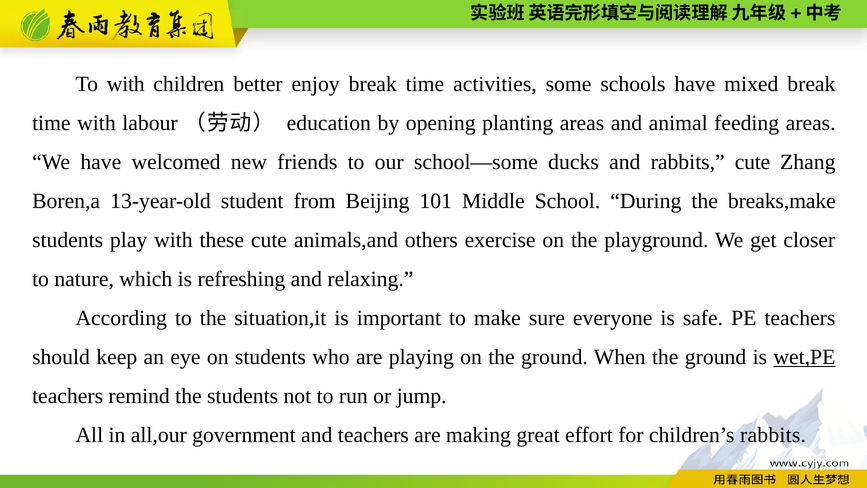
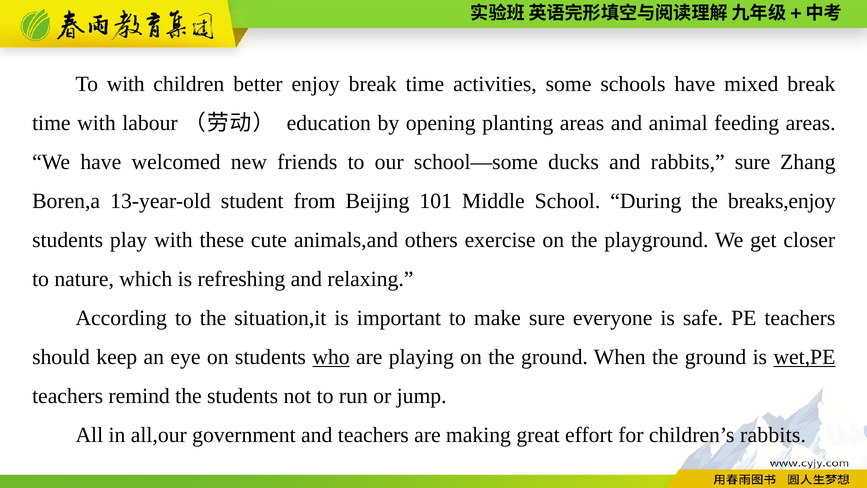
rabbits cute: cute -> sure
breaks,make: breaks,make -> breaks,enjoy
who underline: none -> present
